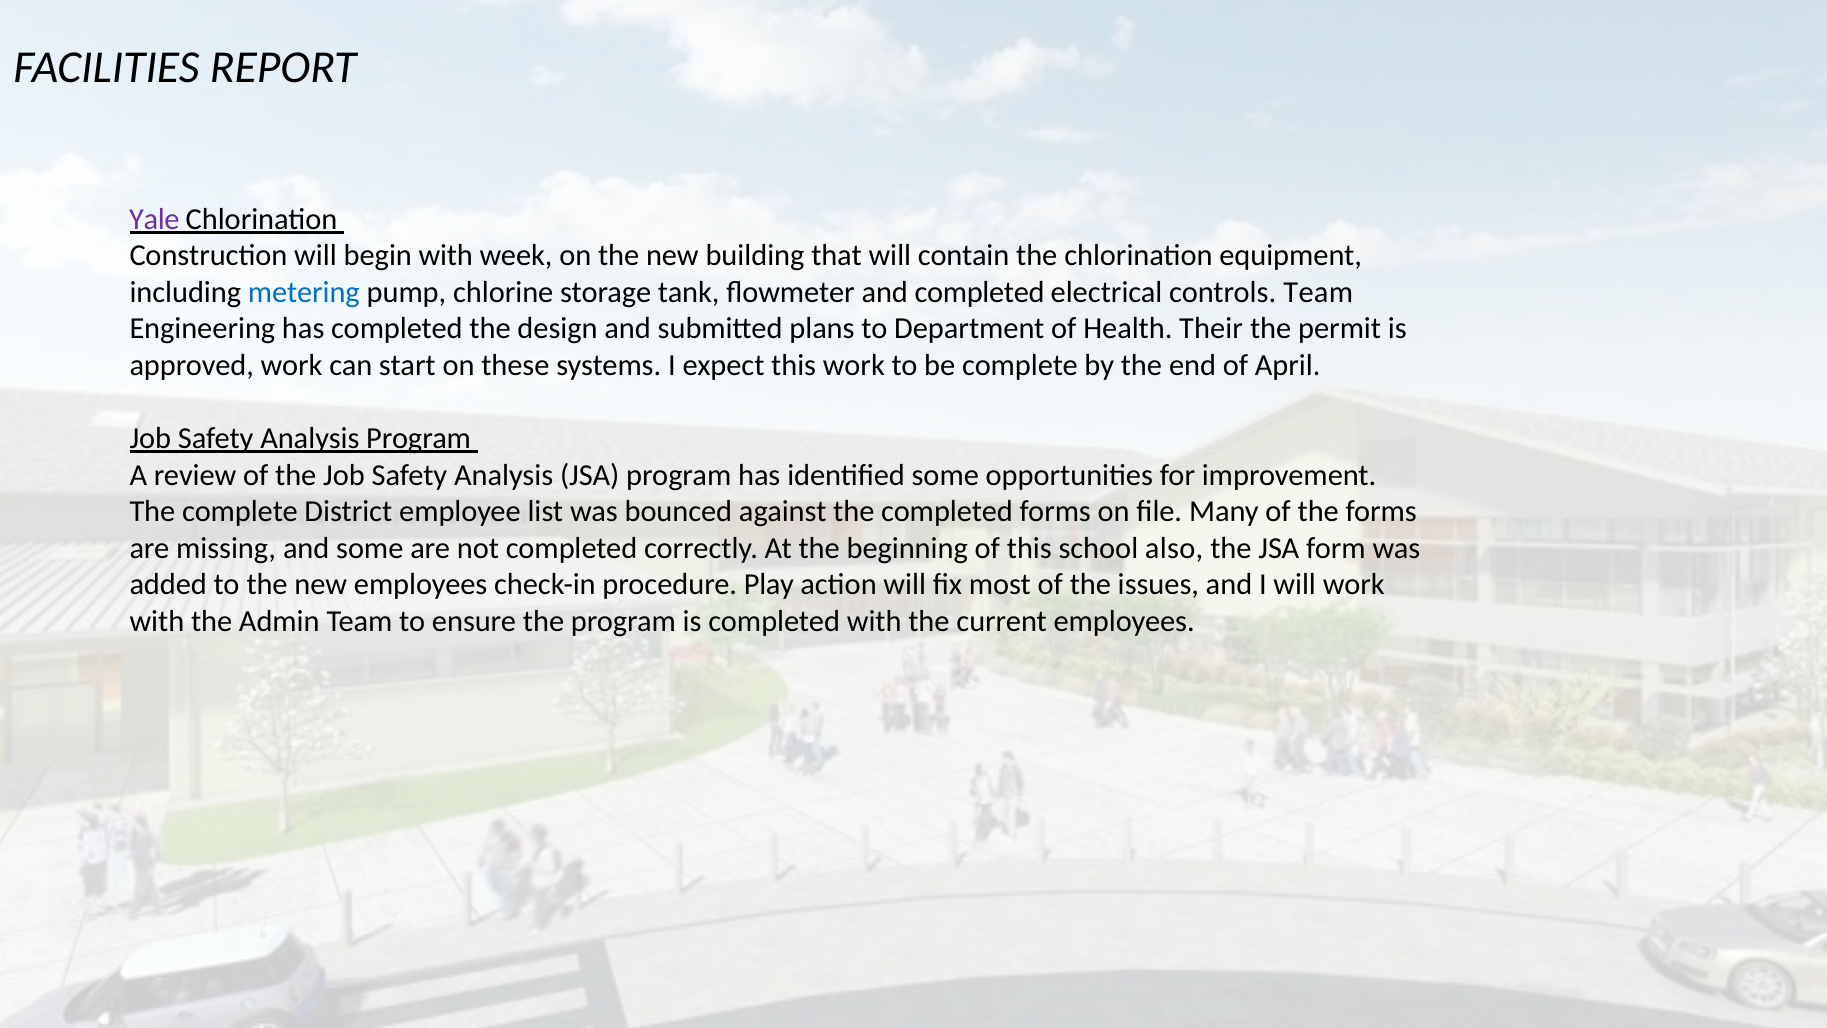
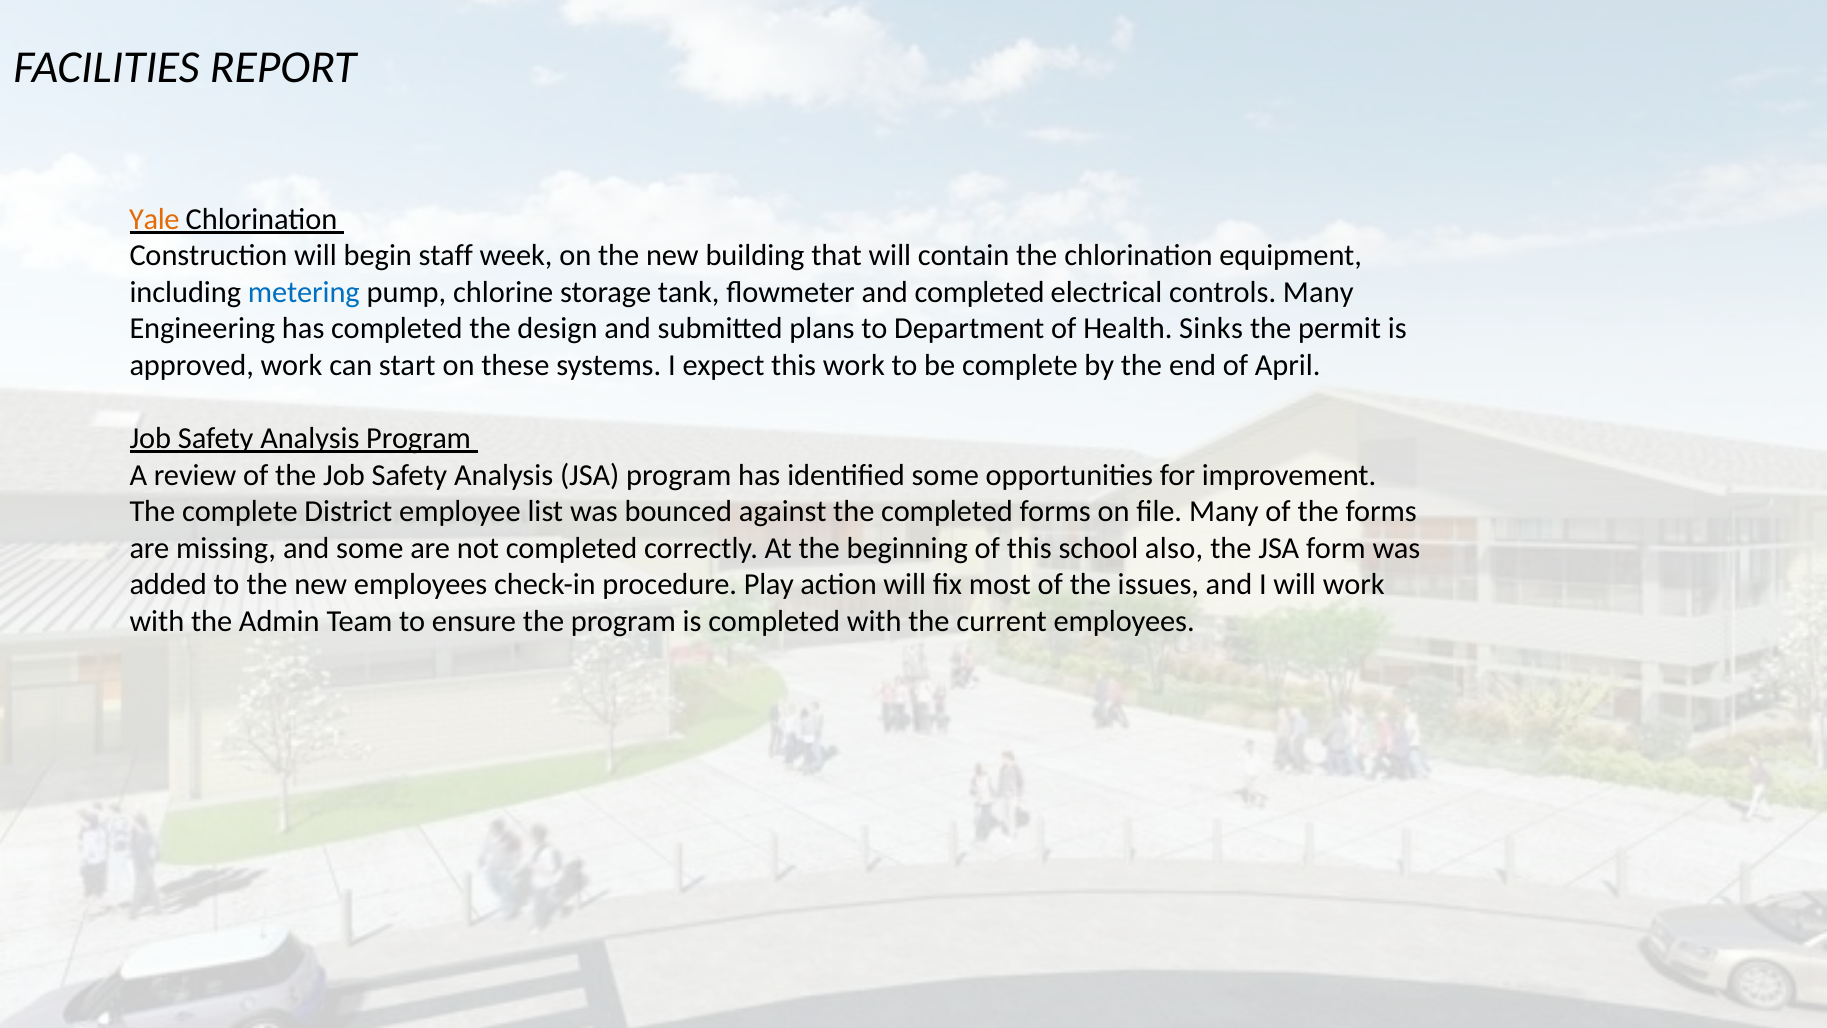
Yale colour: purple -> orange
begin with: with -> staff
controls Team: Team -> Many
Their: Their -> Sinks
